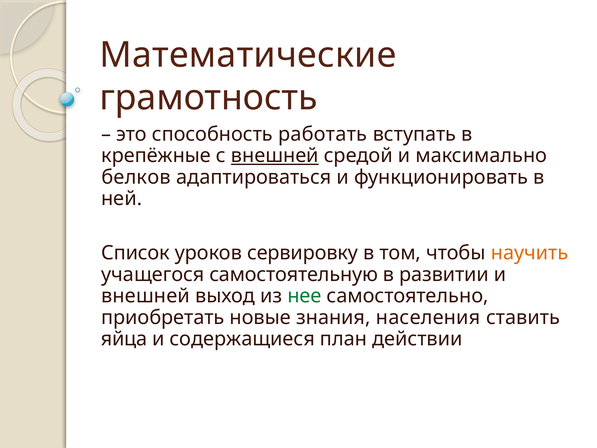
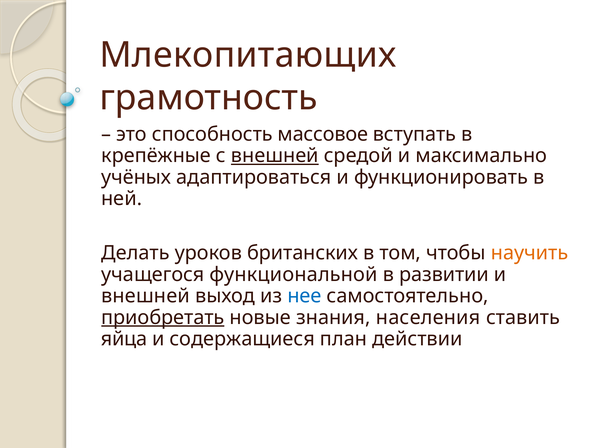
Математические: Математические -> Млекопитающих
работать: работать -> массовое
белков: белков -> учёных
Список: Список -> Делать
сервировку: сервировку -> британских
самостоятельную: самостоятельную -> функциональной
нее colour: green -> blue
приобретать underline: none -> present
